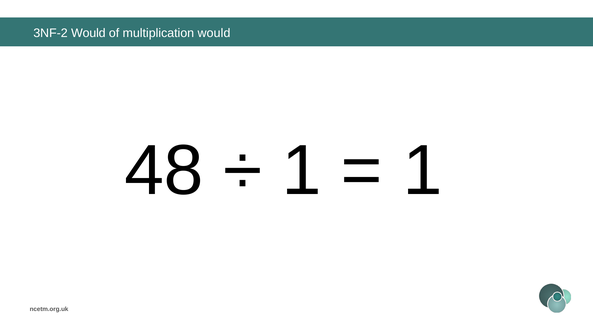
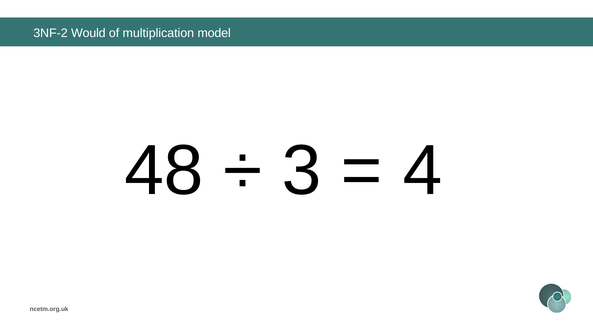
multiplication would: would -> model
1 at (301, 171): 1 -> 3
1 at (423, 171): 1 -> 4
